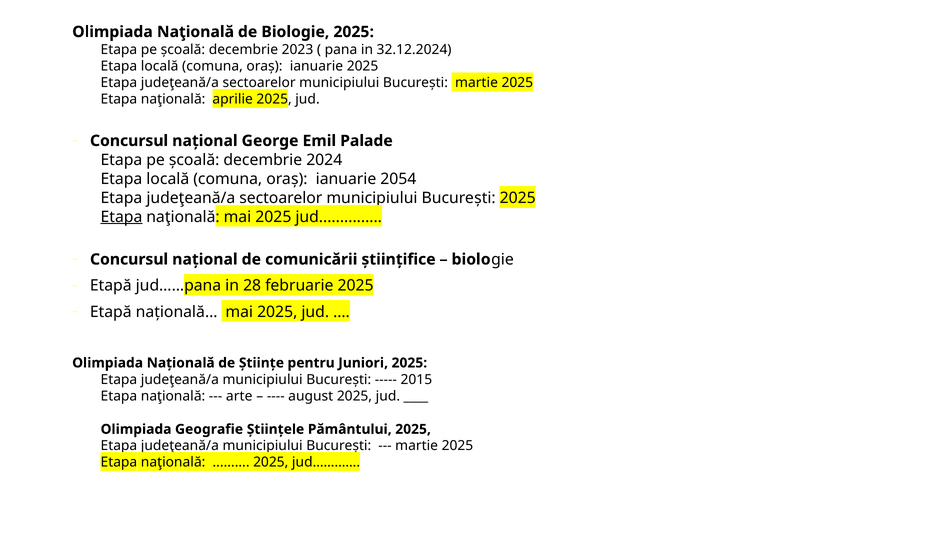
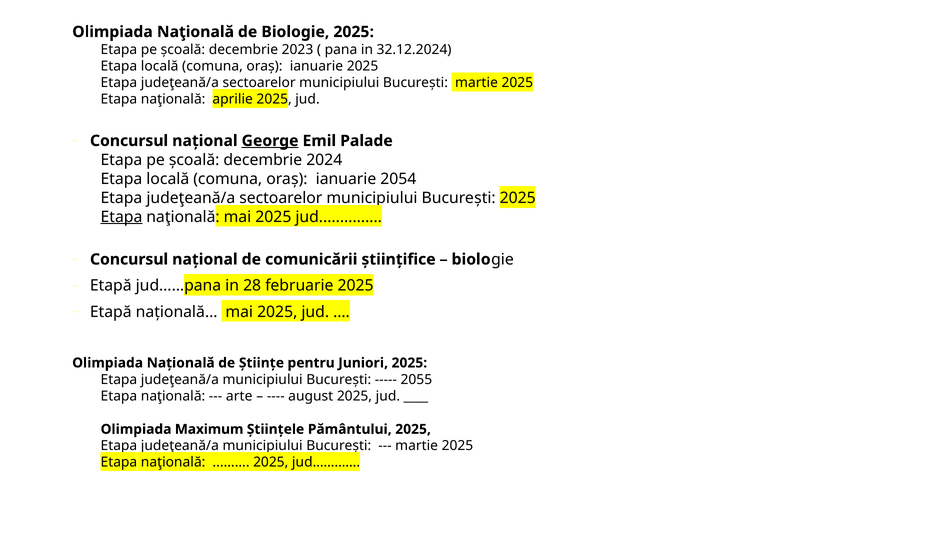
George underline: none -> present
2015: 2015 -> 2055
Geografie: Geografie -> Maximum
